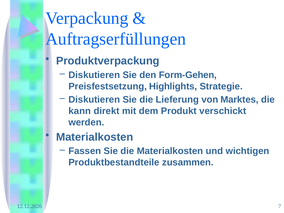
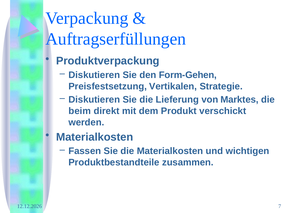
Highlights: Highlights -> Vertikalen
kann: kann -> beim
